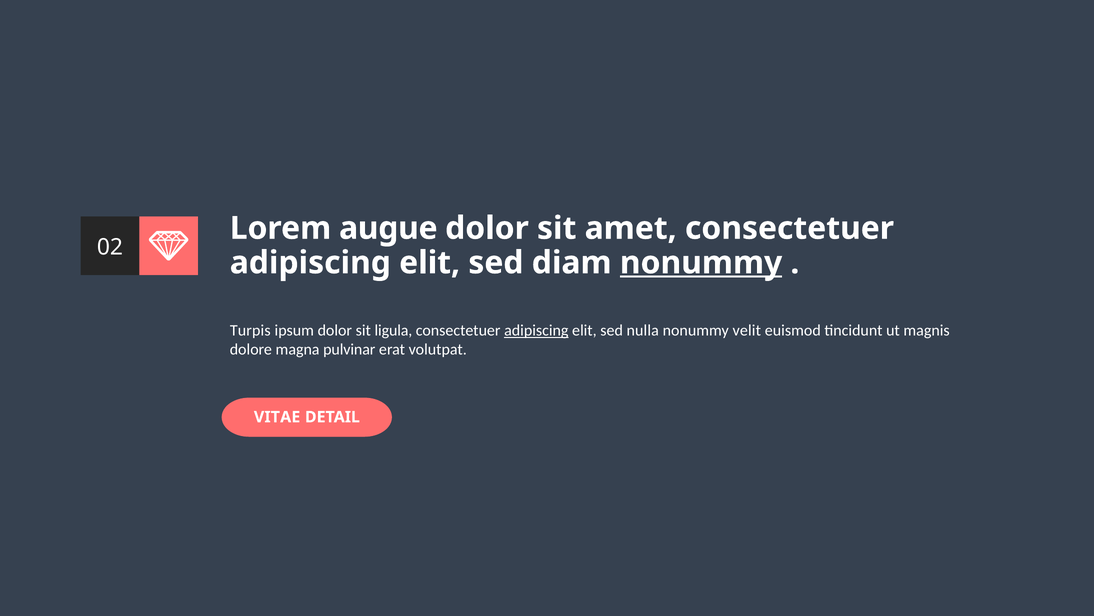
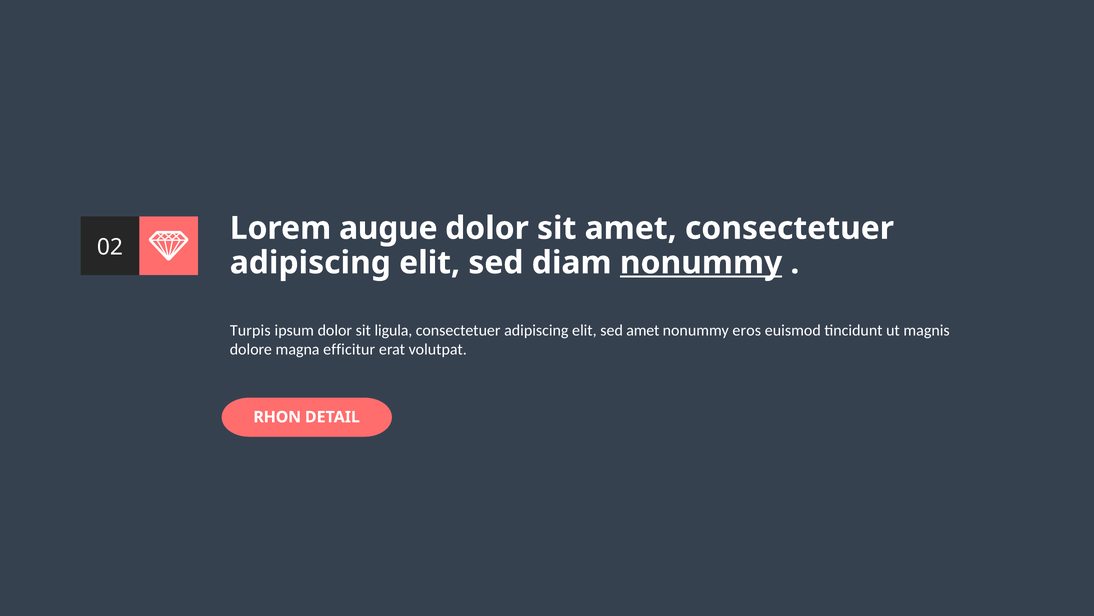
adipiscing at (536, 330) underline: present -> none
sed nulla: nulla -> amet
velit: velit -> eros
pulvinar: pulvinar -> efficitur
VITAE: VITAE -> RHON
